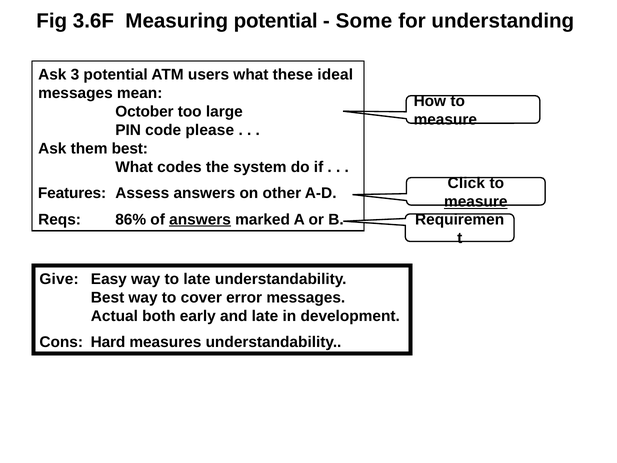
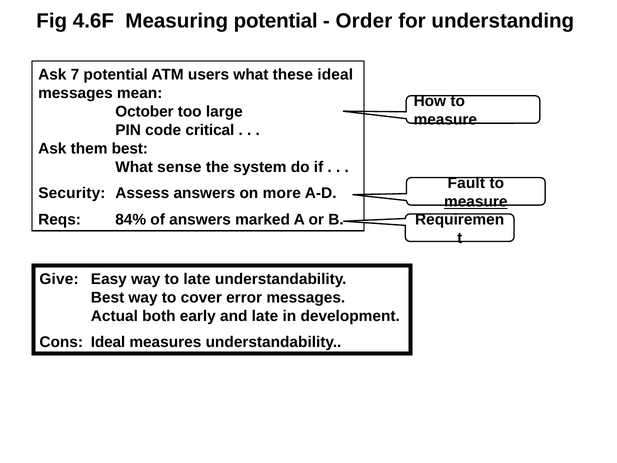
3.6F: 3.6F -> 4.6F
Some: Some -> Order
3: 3 -> 7
please: please -> critical
codes: codes -> sense
Click: Click -> Fault
Features: Features -> Security
other: other -> more
86%: 86% -> 84%
answers at (200, 219) underline: present -> none
Cons Hard: Hard -> Ideal
